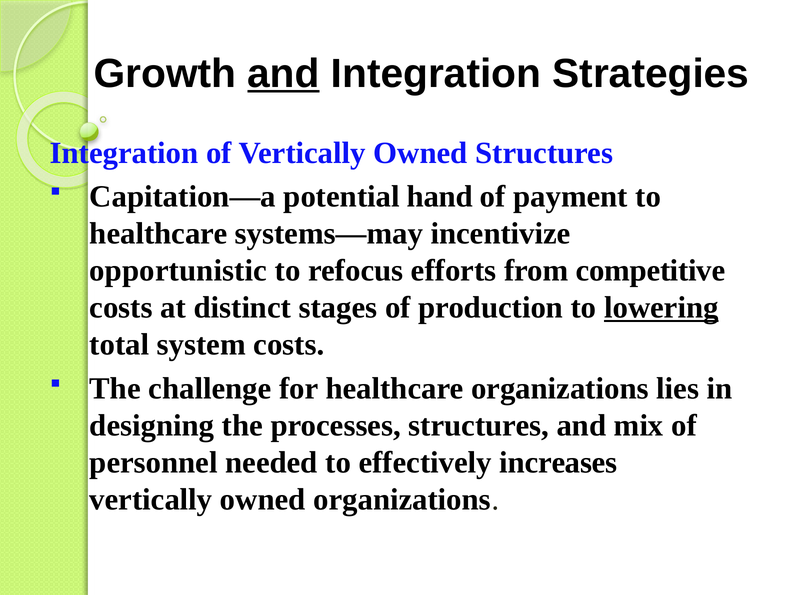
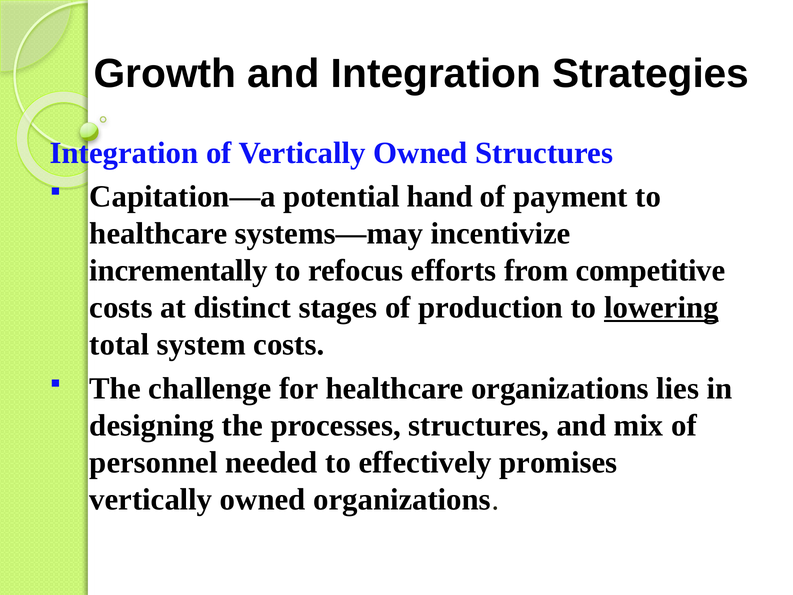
and at (283, 74) underline: present -> none
opportunistic: opportunistic -> incrementally
increases: increases -> promises
